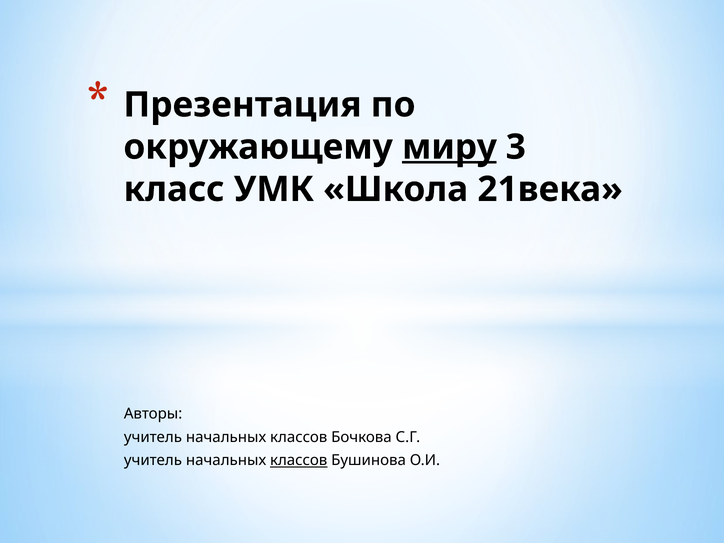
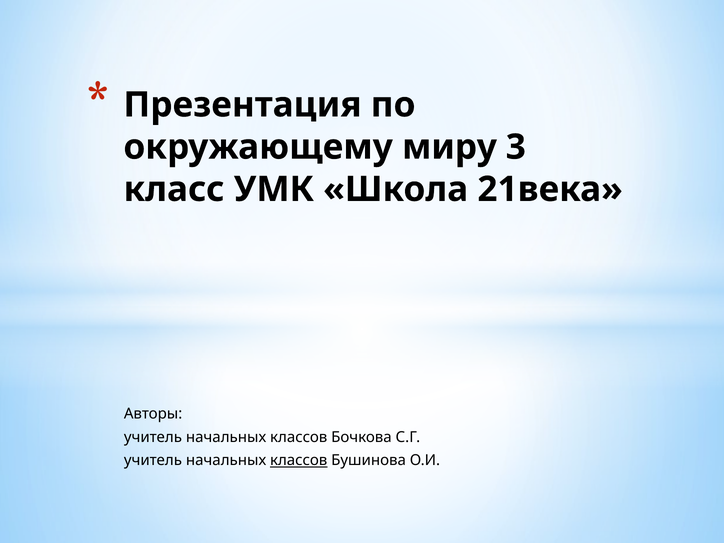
миру underline: present -> none
